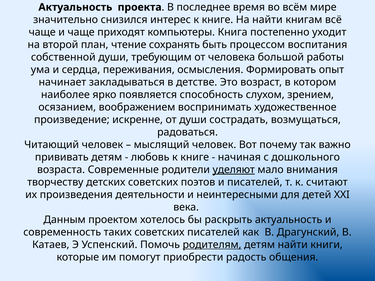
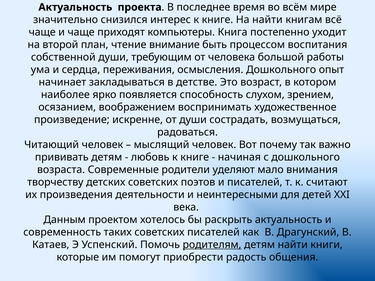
сохранять: сохранять -> внимание
осмысления Формировать: Формировать -> Дошкольного
уделяют underline: present -> none
